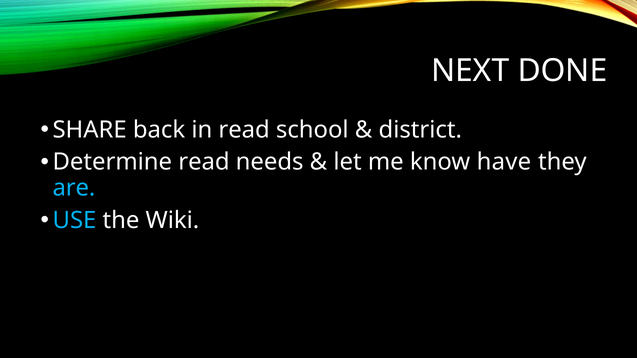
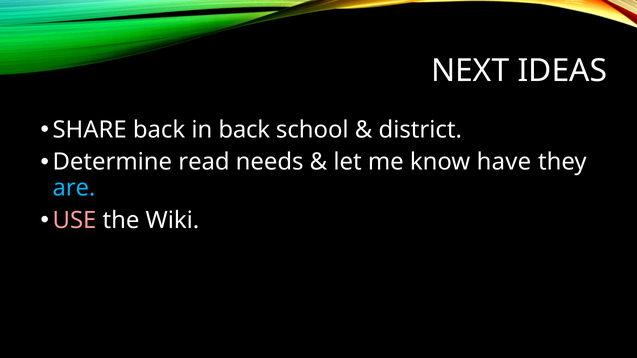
DONE: DONE -> IDEAS
in read: read -> back
USE colour: light blue -> pink
